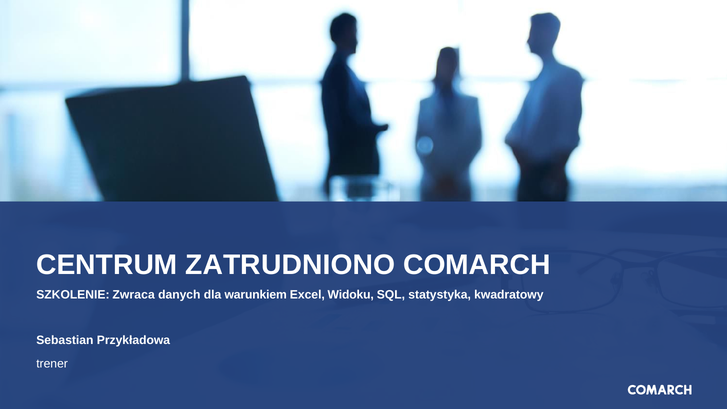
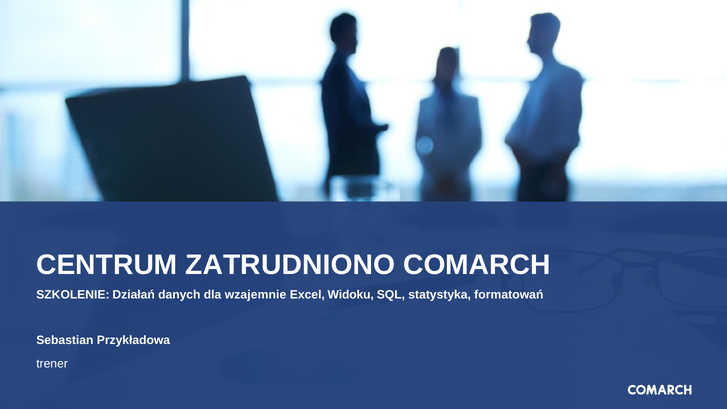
Zwraca: Zwraca -> Działań
warunkiem: warunkiem -> wzajemnie
kwadratowy: kwadratowy -> formatowań
